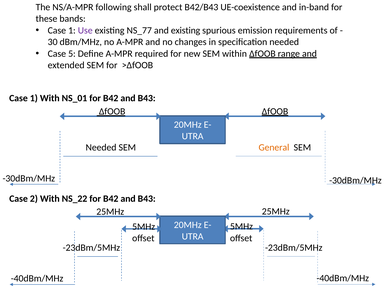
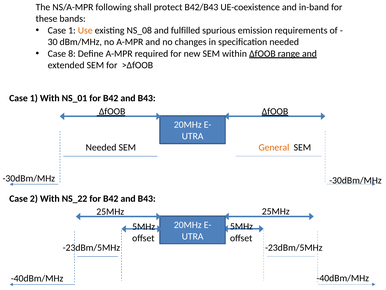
Use colour: purple -> orange
NS_77: NS_77 -> NS_08
and existing: existing -> fulfilled
5: 5 -> 8
